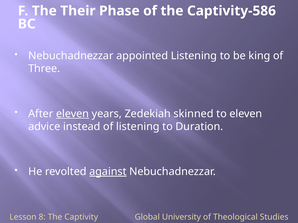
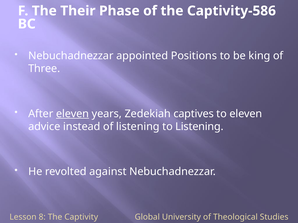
appointed Listening: Listening -> Positions
skinned: skinned -> captives
to Duration: Duration -> Listening
against underline: present -> none
